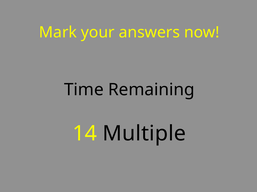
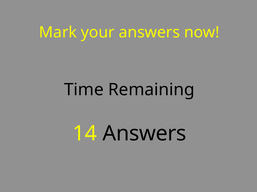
14 Multiple: Multiple -> Answers
